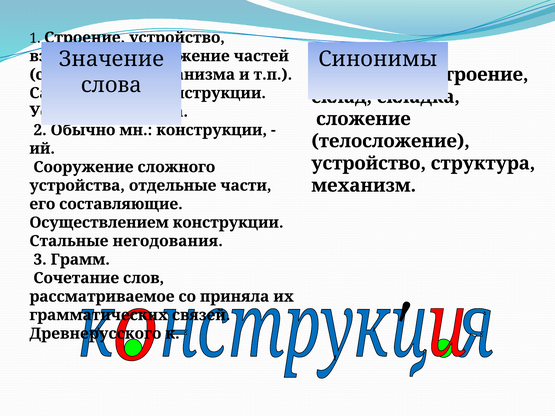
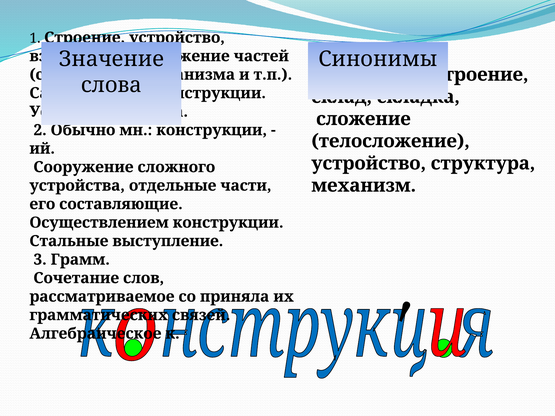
негодования: негодования -> выступление
Древнерусского: Древнерусского -> Алгебраическое
